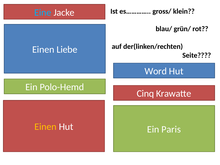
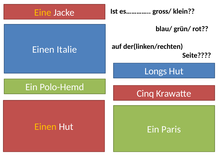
Eine colour: light blue -> yellow
Liebe: Liebe -> Italie
Word: Word -> Longs
